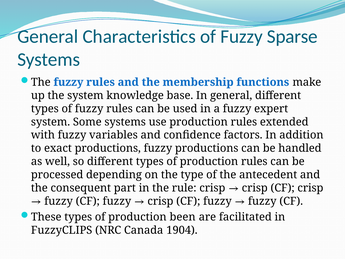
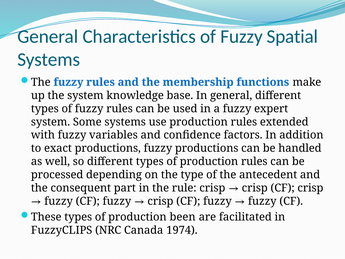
Sparse: Sparse -> Spatial
1904: 1904 -> 1974
